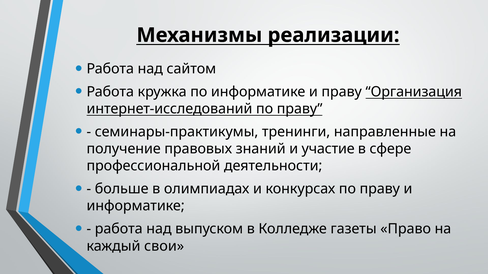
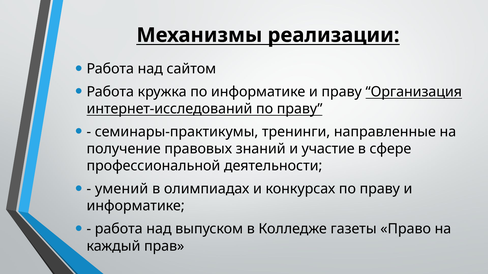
больше: больше -> умений
свои: свои -> прав
